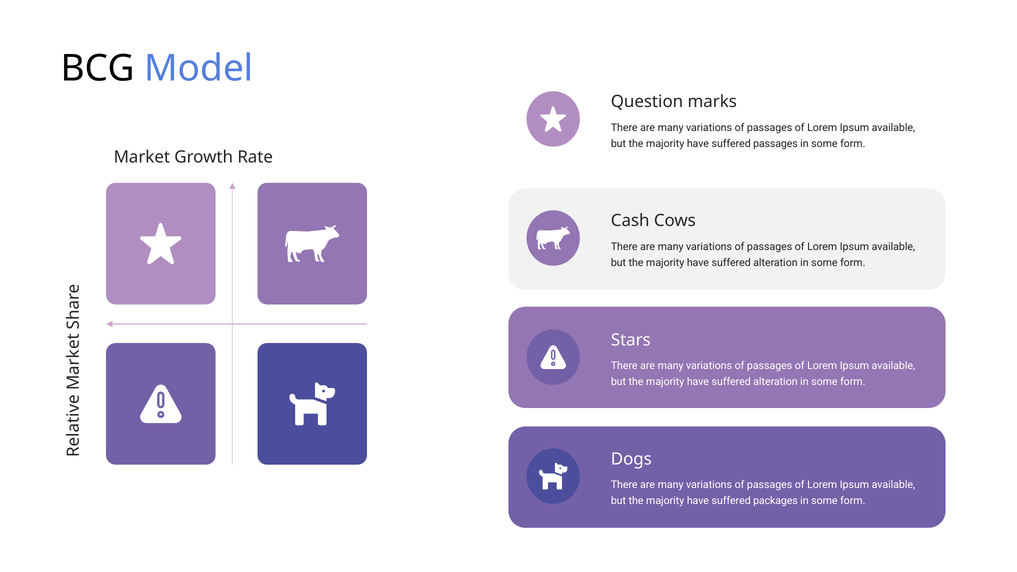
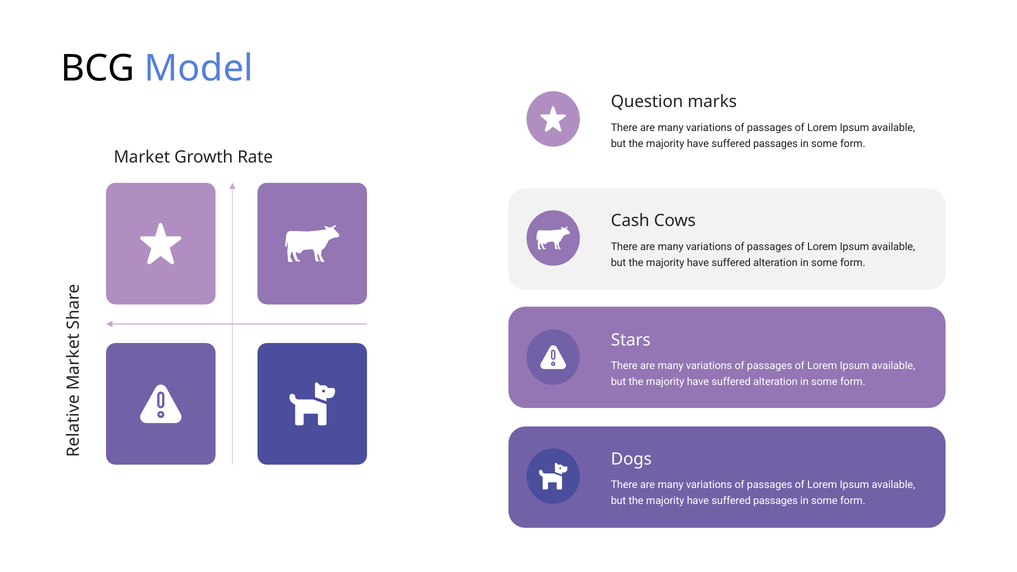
packages at (775, 501): packages -> passages
